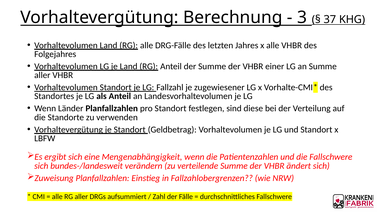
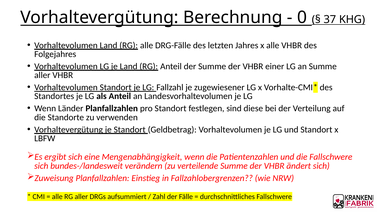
3: 3 -> 0
